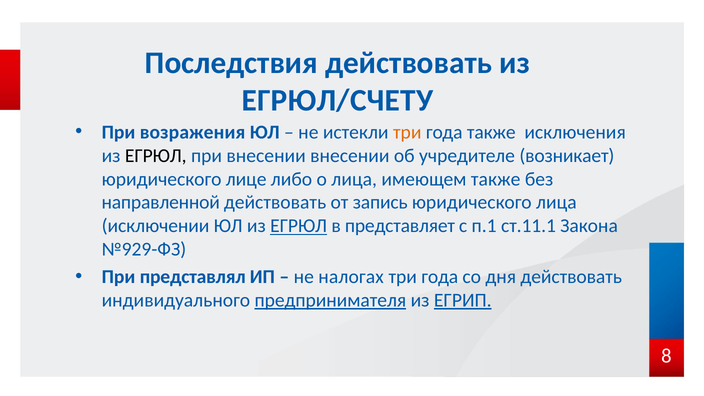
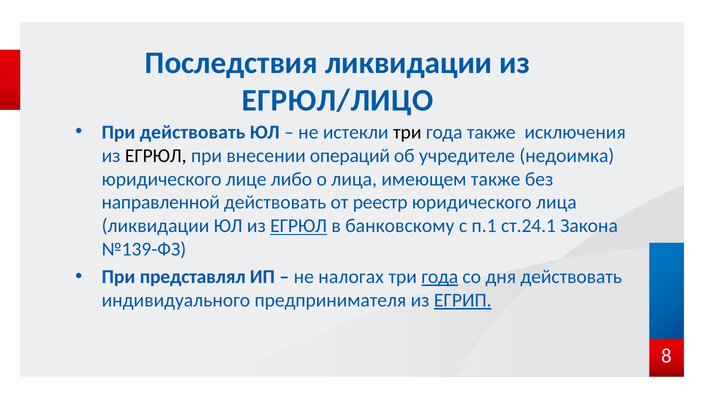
Последствия действовать: действовать -> ликвидации
ЕГРЮЛ/СЧЕТУ: ЕГРЮЛ/СЧЕТУ -> ЕГРЮЛ/ЛИЦО
При возражения: возражения -> действовать
три at (407, 132) colour: orange -> black
внесении внесении: внесении -> операций
возникает: возникает -> недоимка
запись: запись -> реестр
исключении at (156, 226): исключении -> ликвидации
представляет: представляет -> банковскому
ст.11.1: ст.11.1 -> ст.24.1
№929-ФЗ: №929-ФЗ -> №139-ФЗ
года at (440, 277) underline: none -> present
предпринимателя underline: present -> none
